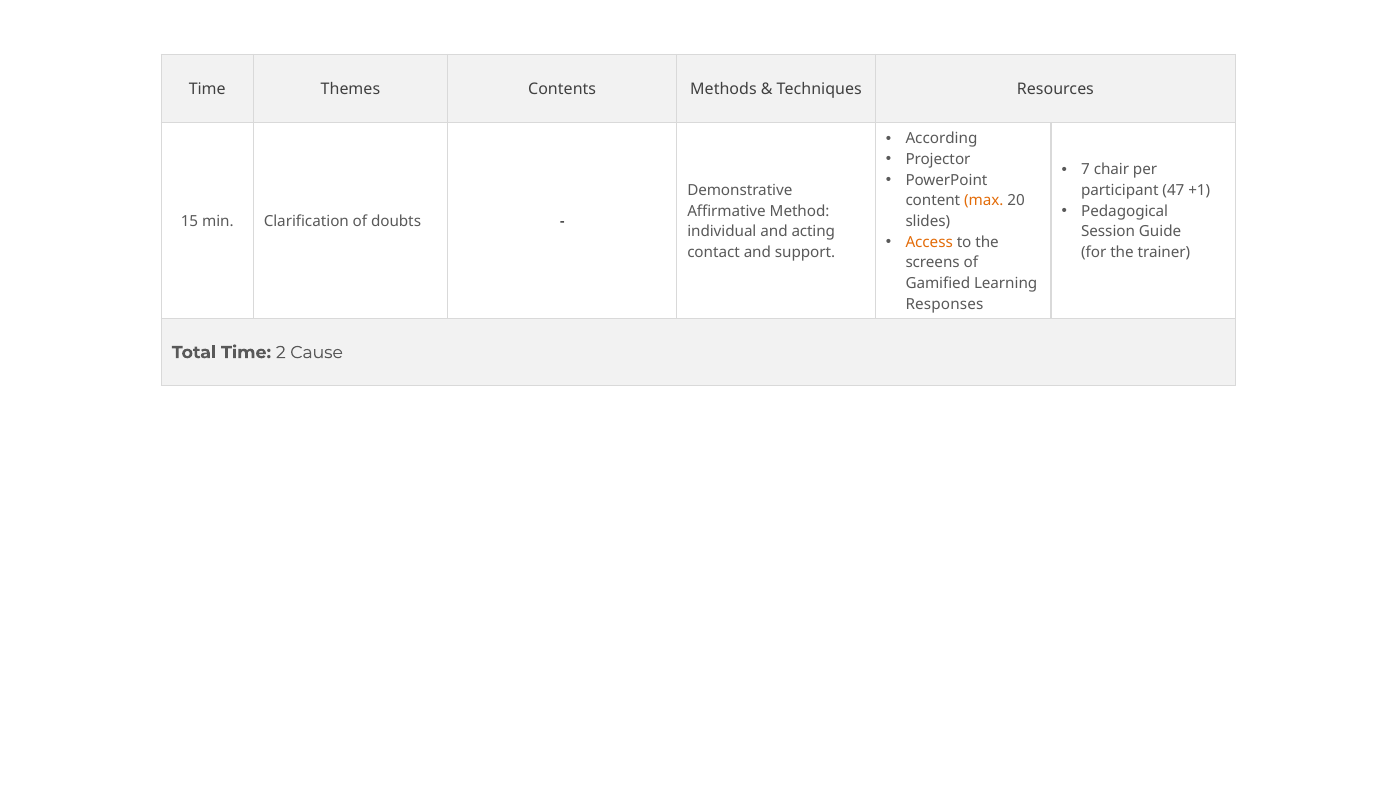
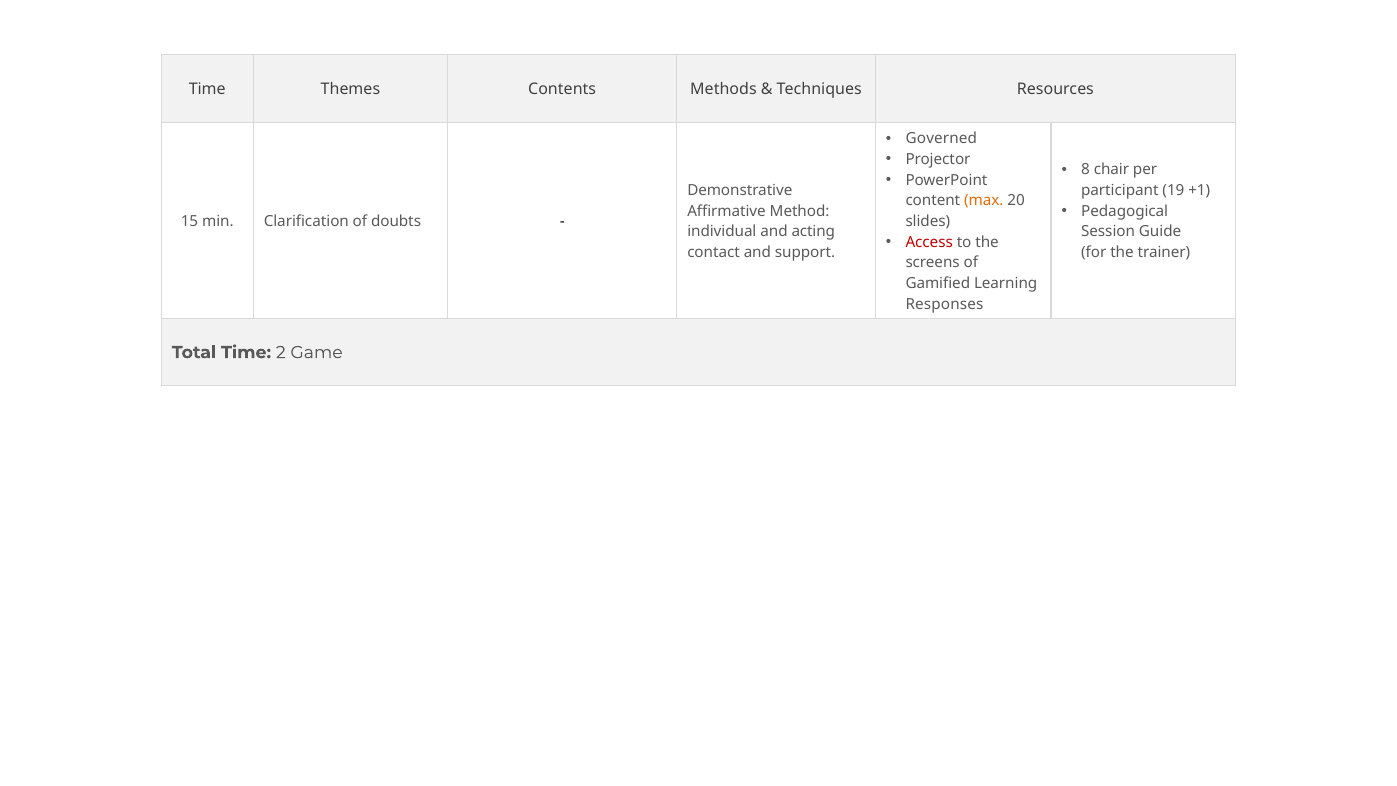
According: According -> Governed
7: 7 -> 8
47: 47 -> 19
Access colour: orange -> red
Cause: Cause -> Game
